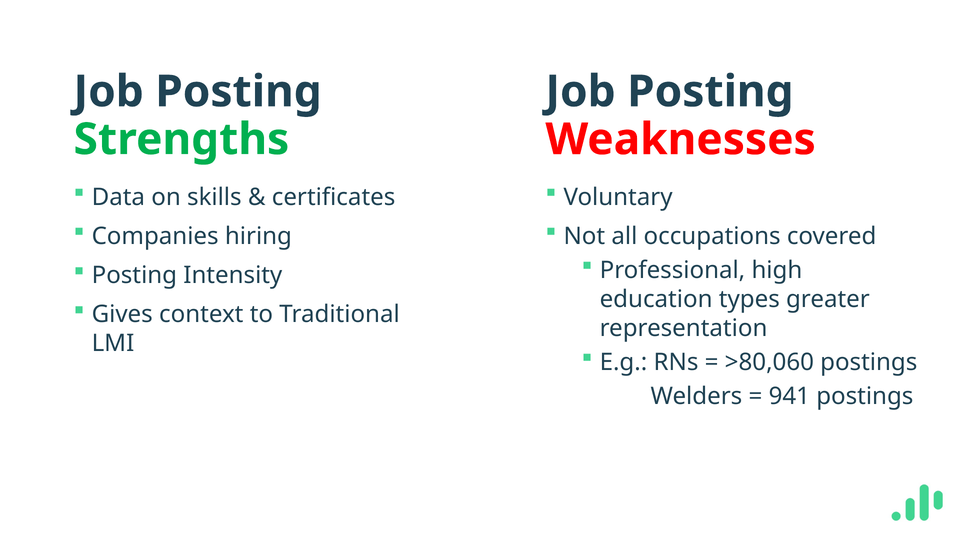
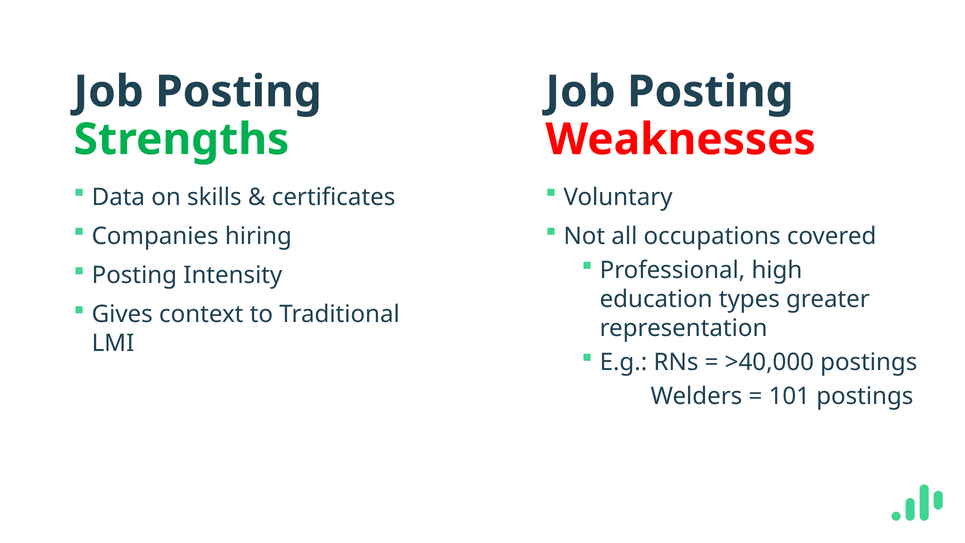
>80,060: >80,060 -> >40,000
941: 941 -> 101
